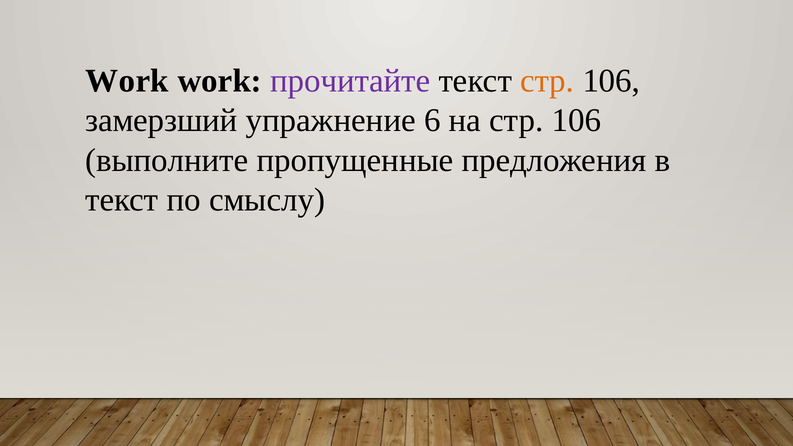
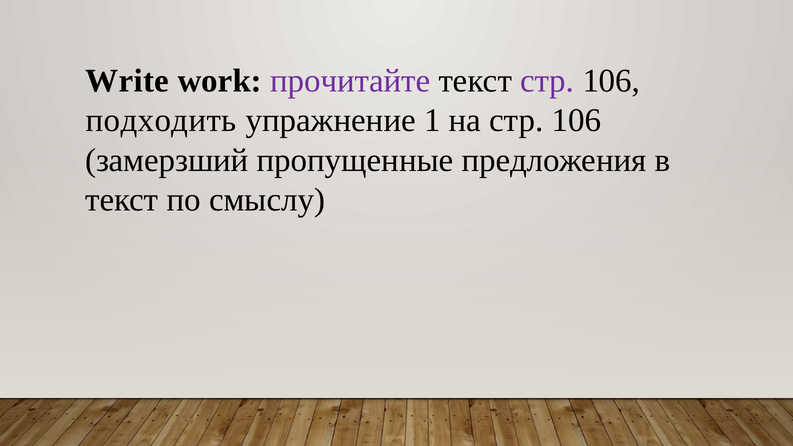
Work at (127, 81): Work -> Write
стр at (547, 81) colour: orange -> purple
замерзший: замерзший -> подходить
6: 6 -> 1
выполните: выполните -> замерзший
